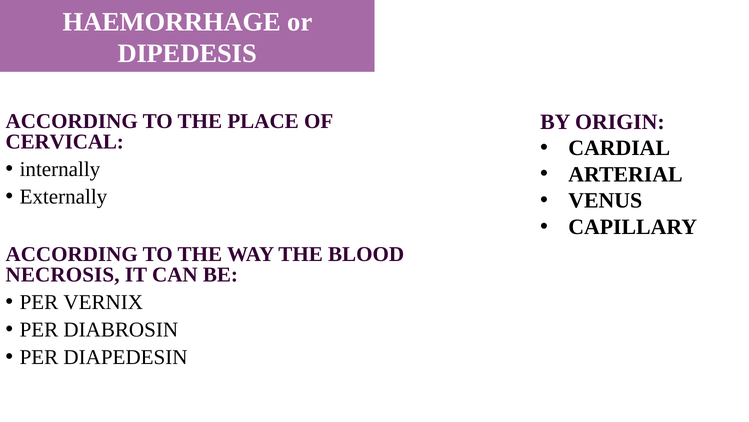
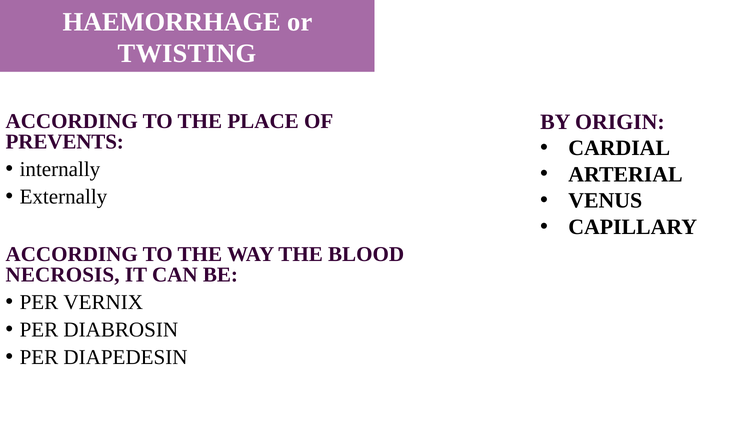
DIPEDESIS: DIPEDESIS -> TWISTING
CERVICAL: CERVICAL -> PREVENTS
